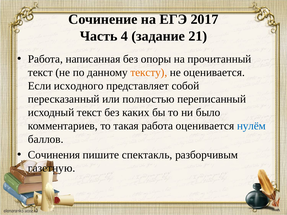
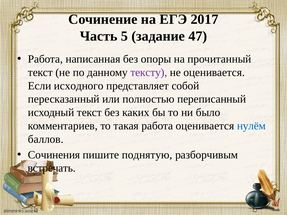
4: 4 -> 5
21: 21 -> 47
тексту colour: orange -> purple
спектакль: спектакль -> поднятую
газетную: газетную -> встречать
